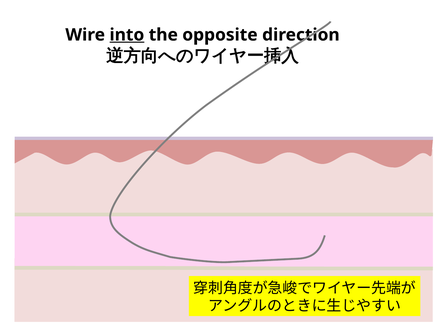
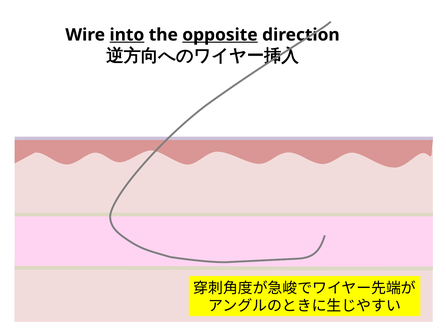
opposite underline: none -> present
